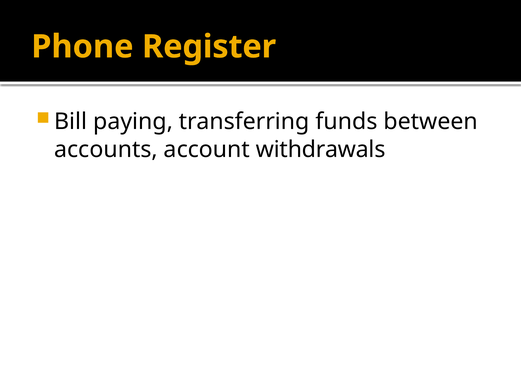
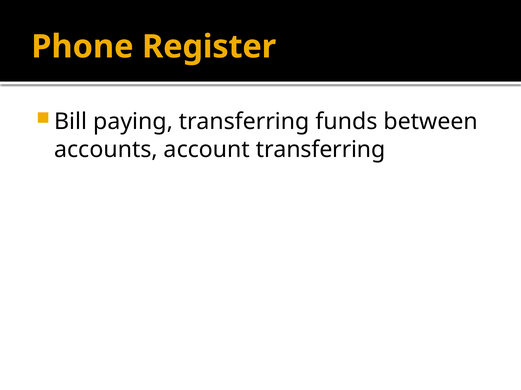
account withdrawals: withdrawals -> transferring
